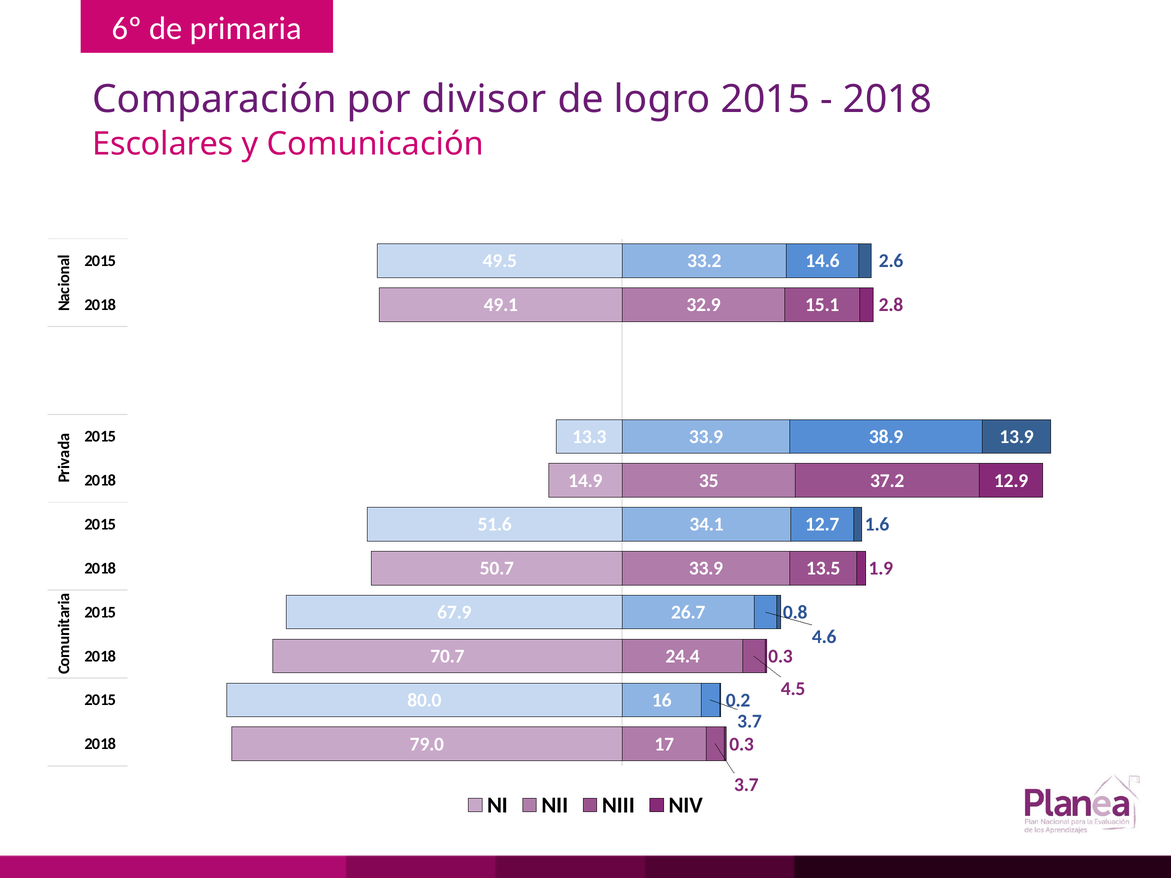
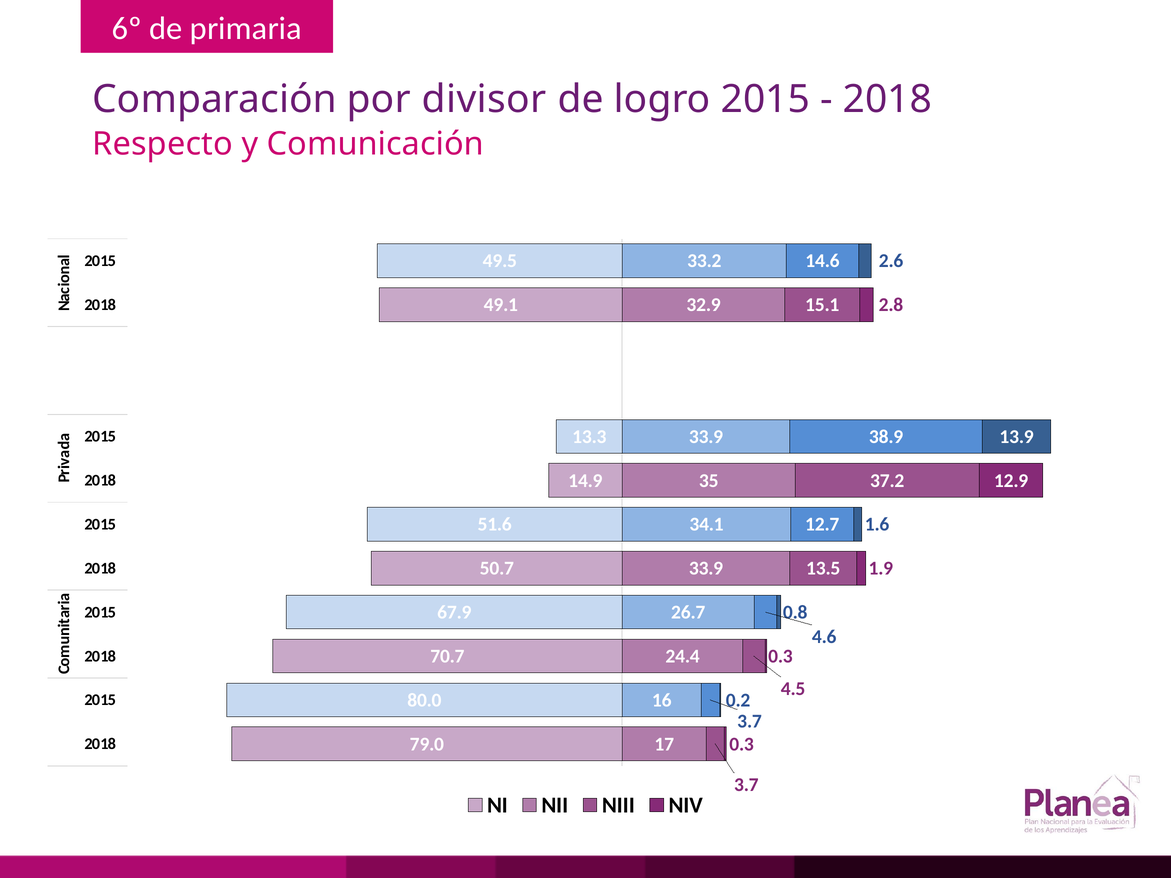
Escolares: Escolares -> Respecto
